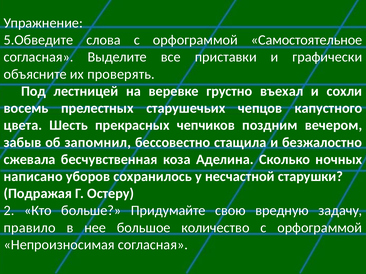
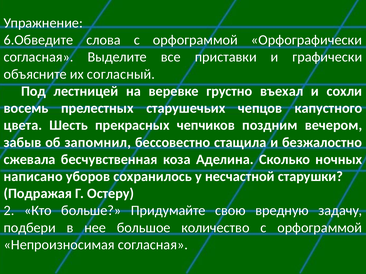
5.Обведите: 5.Обведите -> 6.Обведите
Самостоятельное: Самостоятельное -> Орфографически
проверять: проверять -> согласный
правило: правило -> подбери
